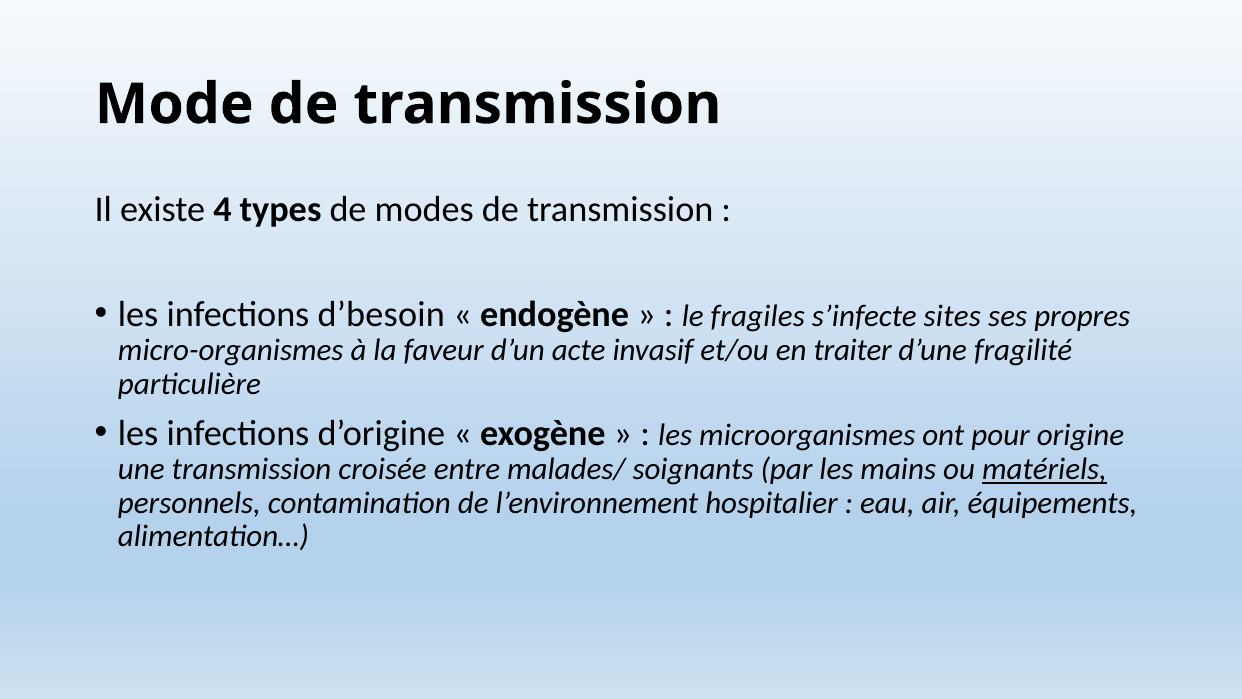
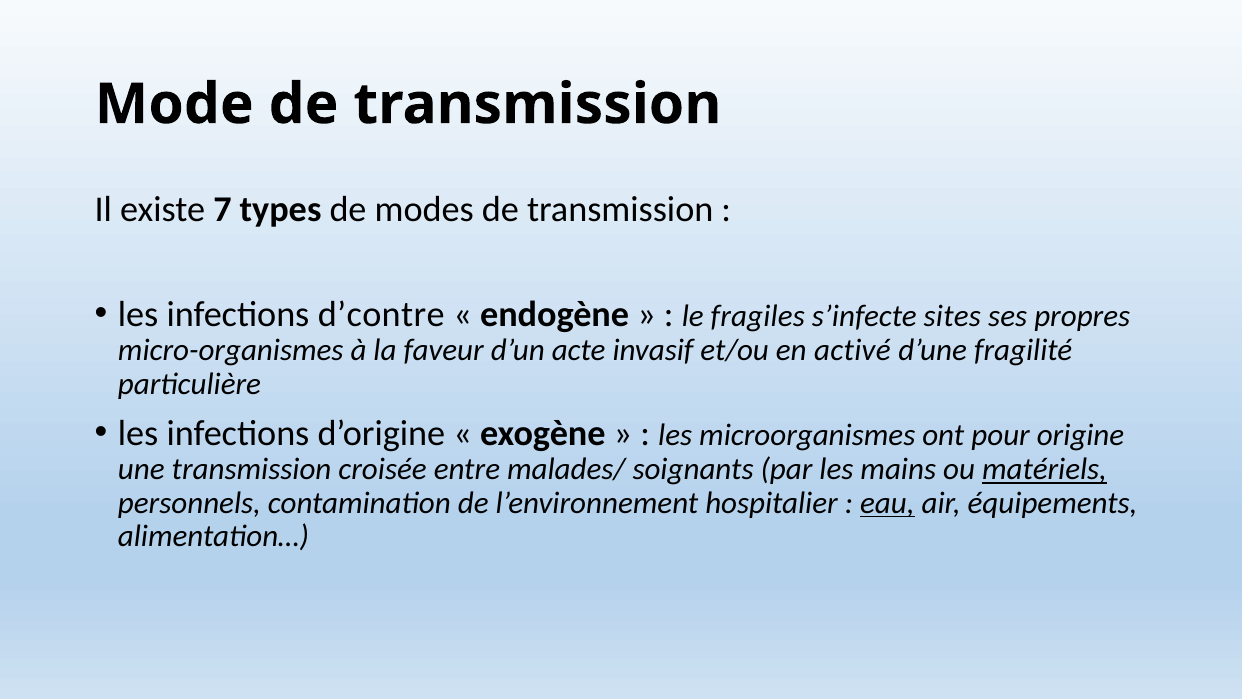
4: 4 -> 7
d’besoin: d’besoin -> d’contre
traiter: traiter -> activé
eau underline: none -> present
